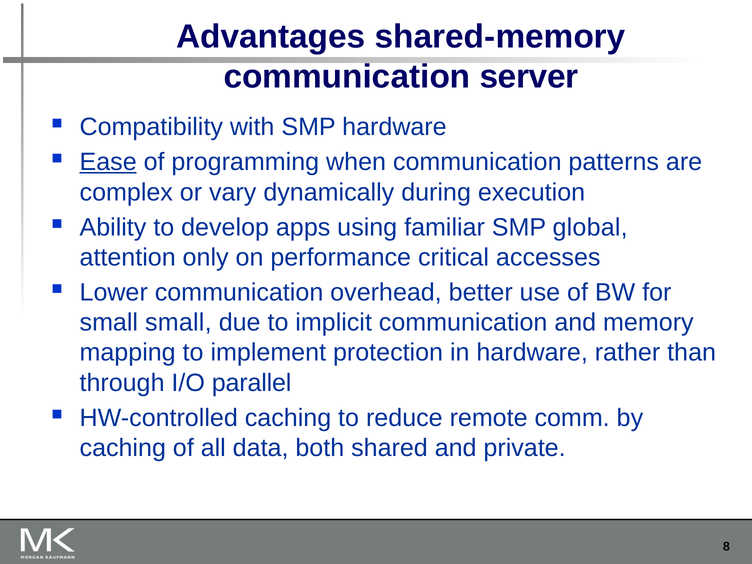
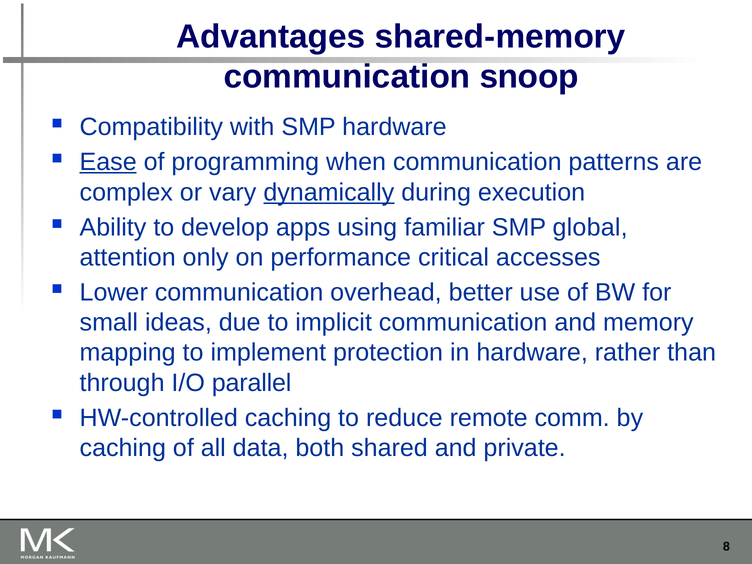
server: server -> snoop
dynamically underline: none -> present
small small: small -> ideas
